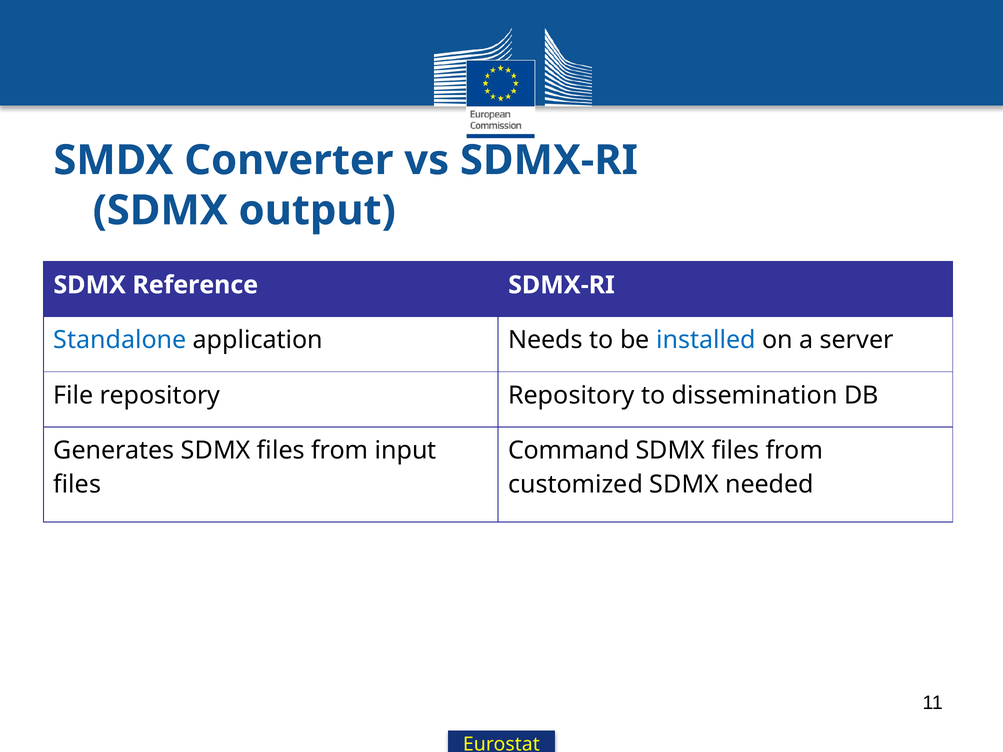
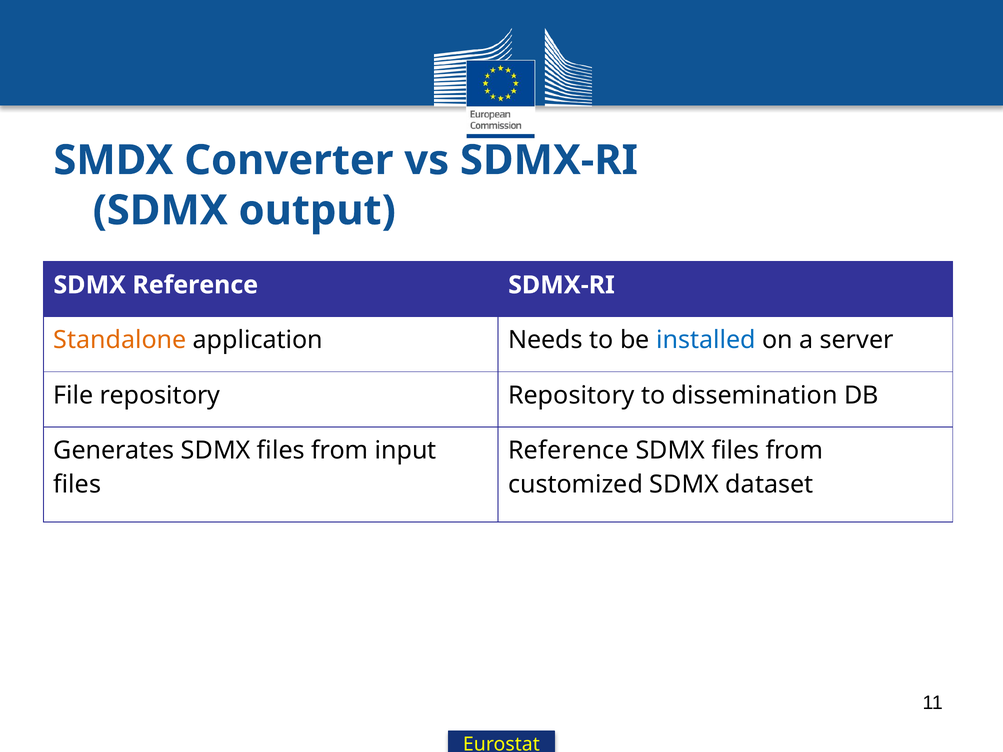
Standalone colour: blue -> orange
Command at (569, 450): Command -> Reference
needed: needed -> dataset
